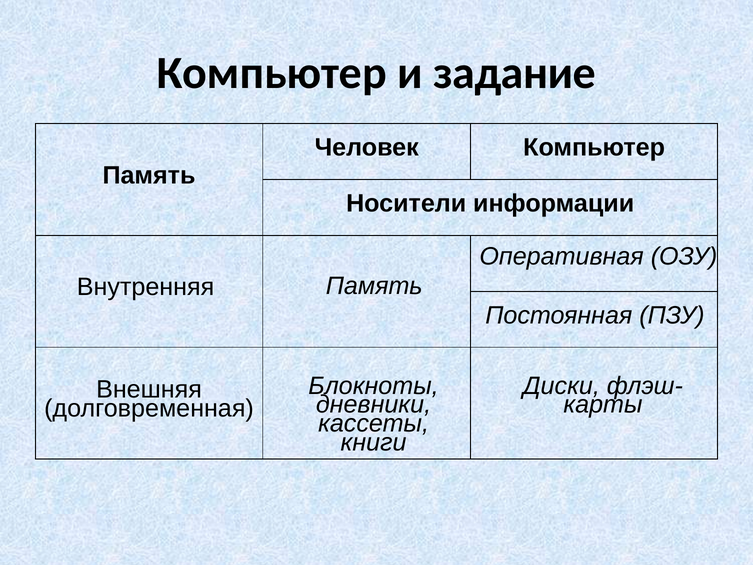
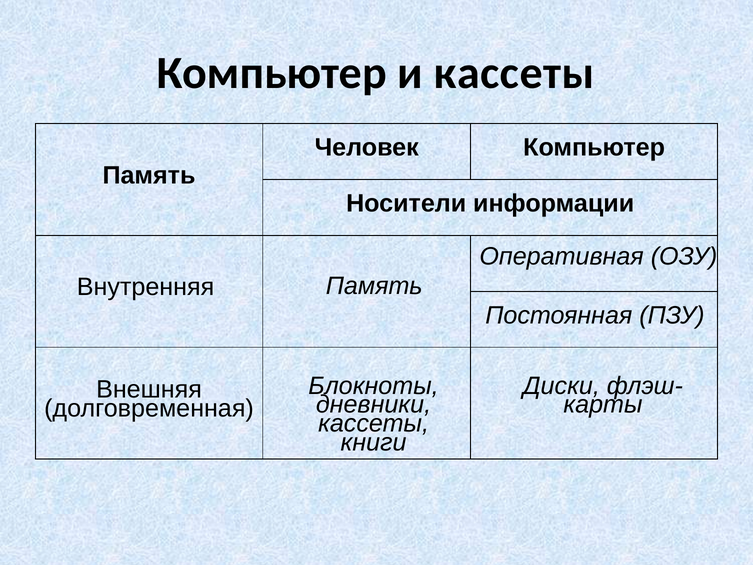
и задание: задание -> кассеты
